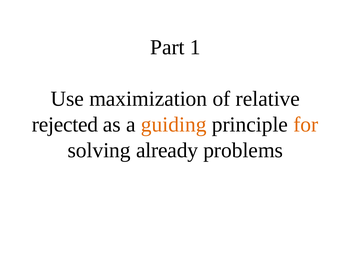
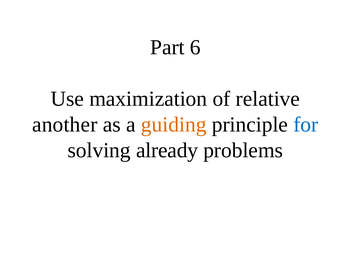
1: 1 -> 6
rejected: rejected -> another
for colour: orange -> blue
